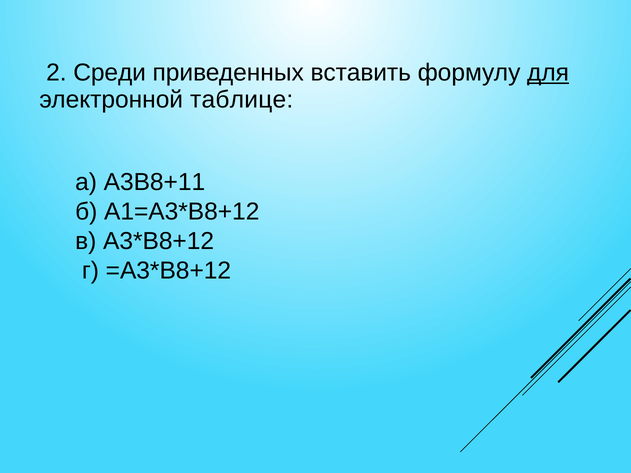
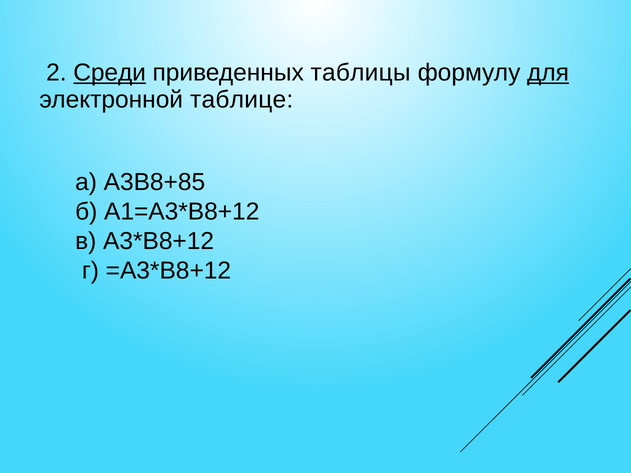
Среди underline: none -> present
вставить: вставить -> таблицы
А3В8+11: А3В8+11 -> А3В8+85
